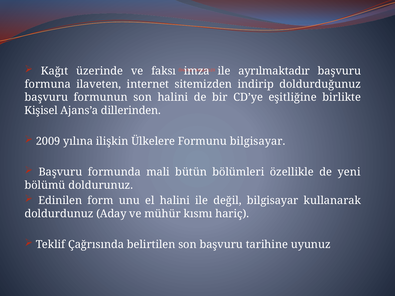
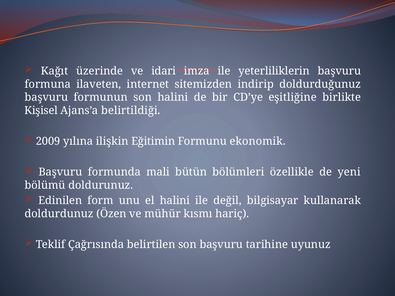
faksı: faksı -> idari
ayrılmaktadır: ayrılmaktadır -> yeterliliklerin
dillerinden: dillerinden -> belirtildiği
Ülkelere: Ülkelere -> Eğitimin
Formunu bilgisayar: bilgisayar -> ekonomik
Aday: Aday -> Özen
